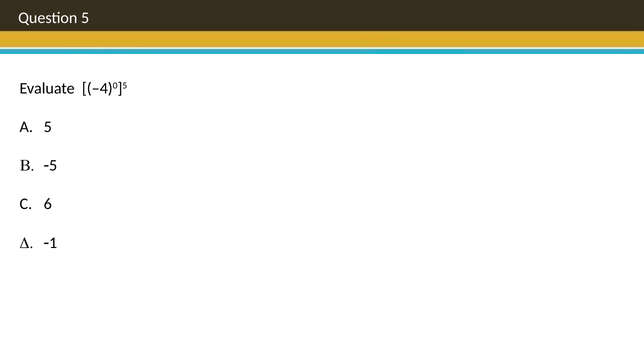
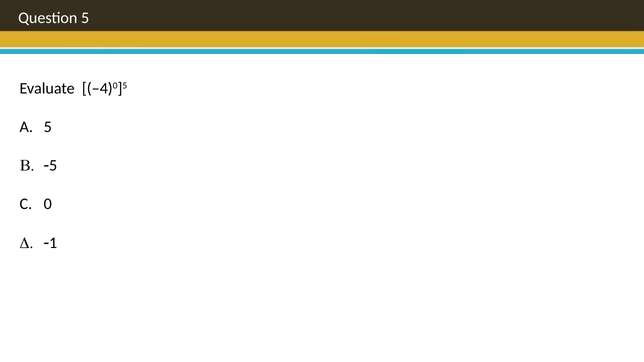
6: 6 -> 0
